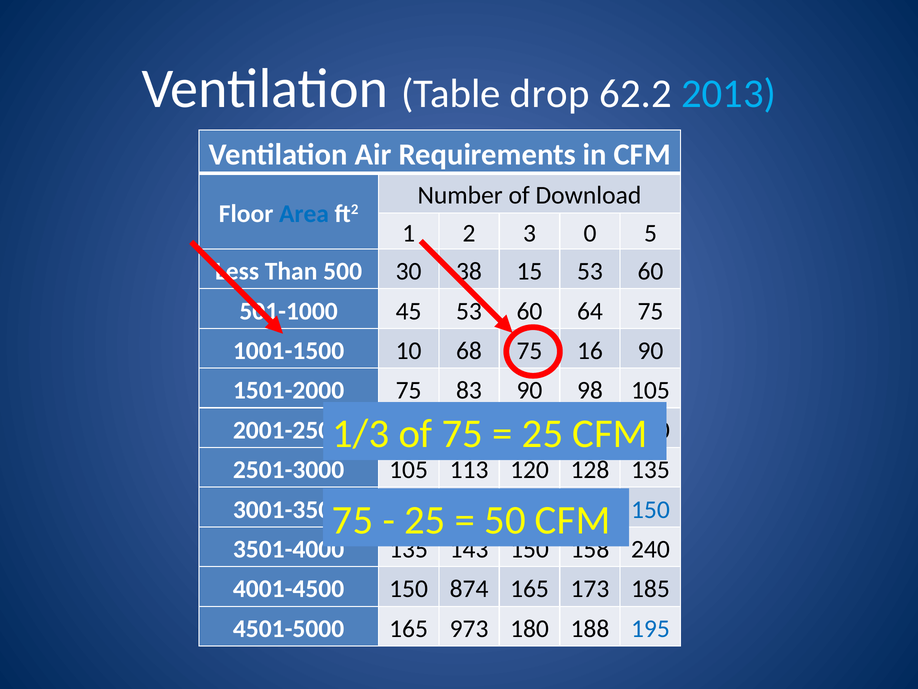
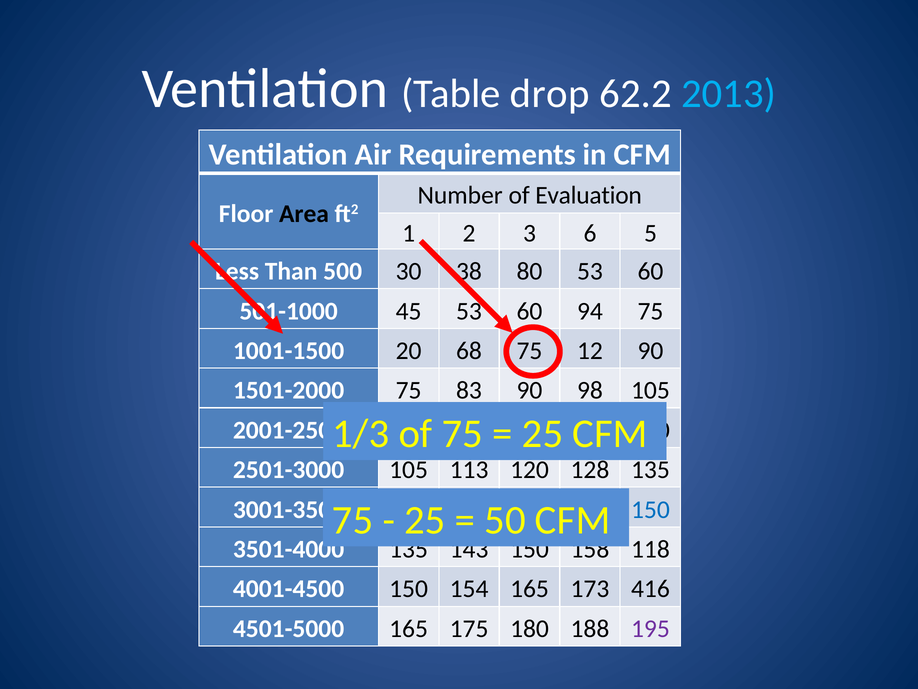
Download: Download -> Evaluation
Area colour: blue -> black
0: 0 -> 6
15: 15 -> 80
64: 64 -> 94
10: 10 -> 20
16: 16 -> 12
240: 240 -> 118
874: 874 -> 154
185: 185 -> 416
973: 973 -> 175
195 colour: blue -> purple
